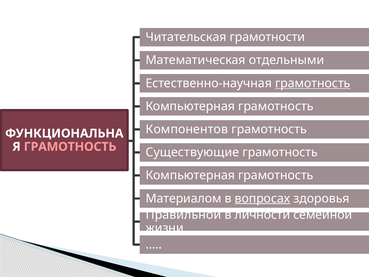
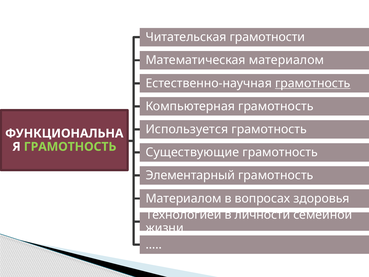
Математическая отдельными: отдельными -> материалом
Компонентов: Компонентов -> Используется
ГРАМОТНОСТЬ at (70, 147) colour: pink -> light green
Компьютерная at (190, 175): Компьютерная -> Элементарный
вопросах underline: present -> none
Правильной: Правильной -> Технологией
